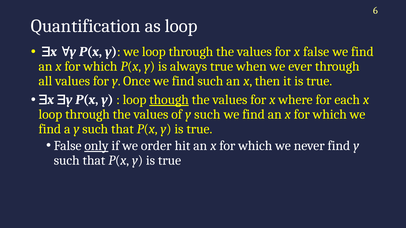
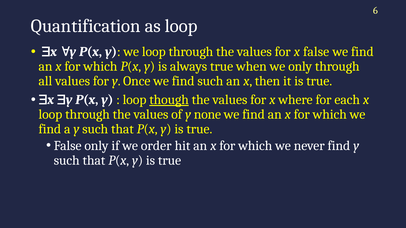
we ever: ever -> only
of y such: such -> none
only at (96, 146) underline: present -> none
